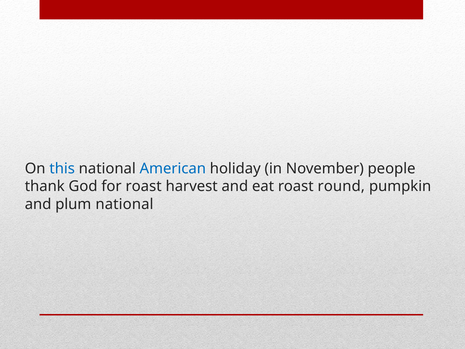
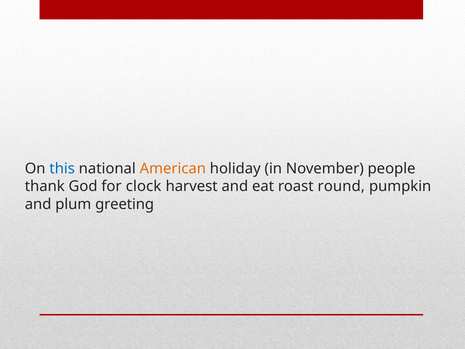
American colour: blue -> orange
for roast: roast -> clock
plum national: national -> greeting
